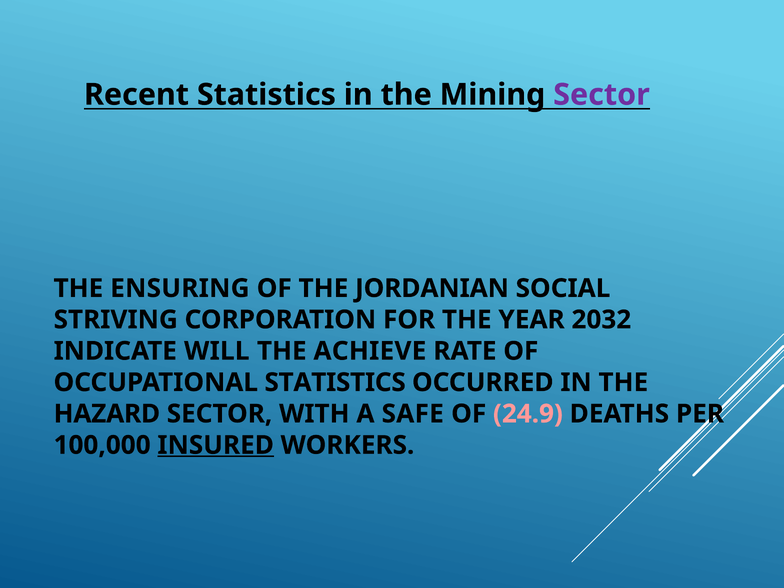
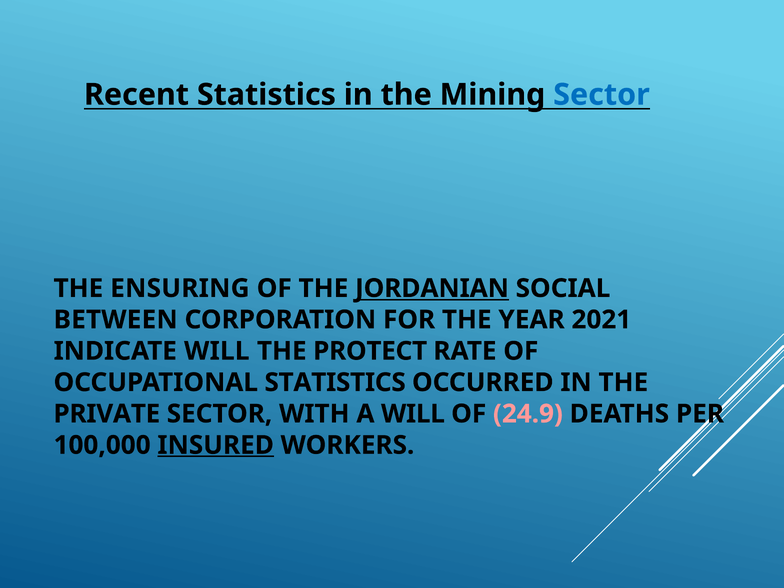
Sector at (601, 95) colour: purple -> blue
JORDANIAN underline: none -> present
STRIVING: STRIVING -> BETWEEN
2032: 2032 -> 2021
ACHIEVE: ACHIEVE -> PROTECT
HAZARD: HAZARD -> PRIVATE
A SAFE: SAFE -> WILL
